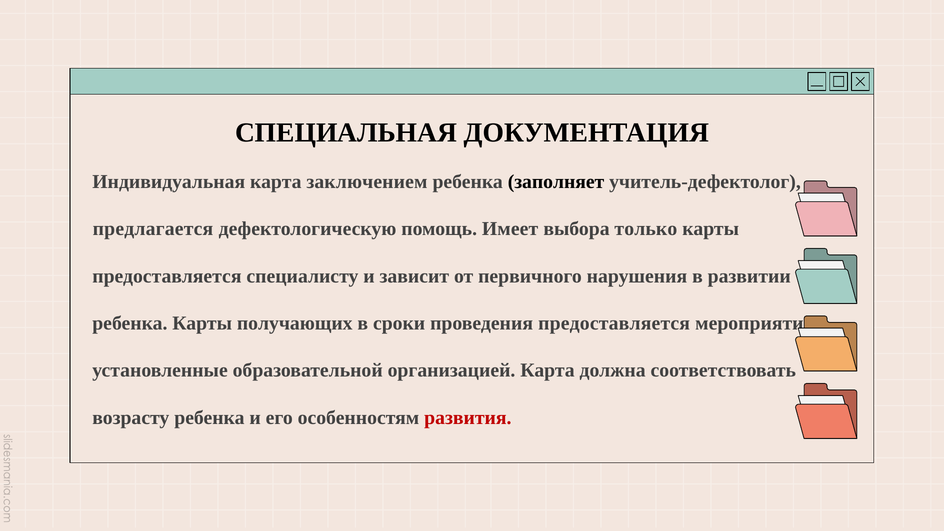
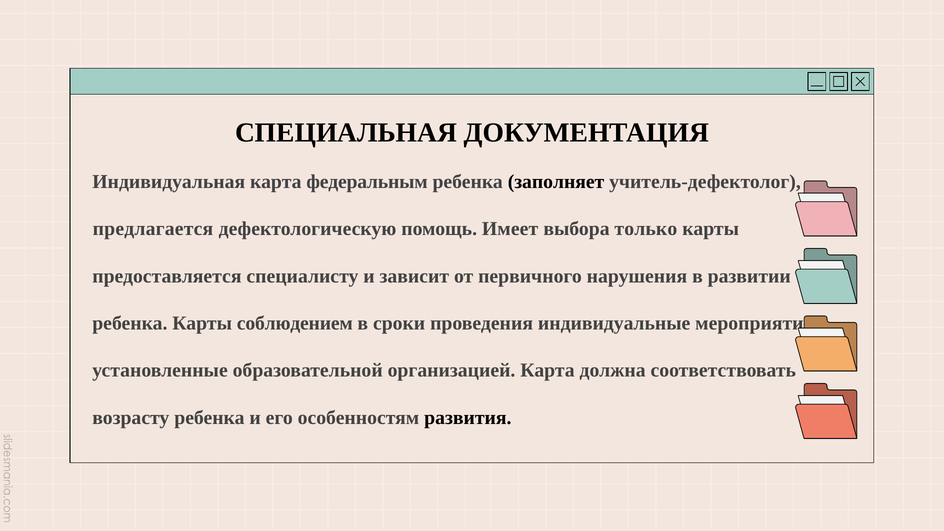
заключением: заключением -> федеральным
получающих: получающих -> соблюдением
проведения предоставляется: предоставляется -> индивидуальные
развития colour: red -> black
